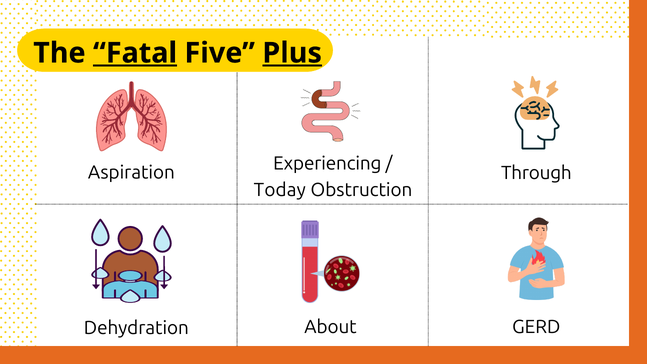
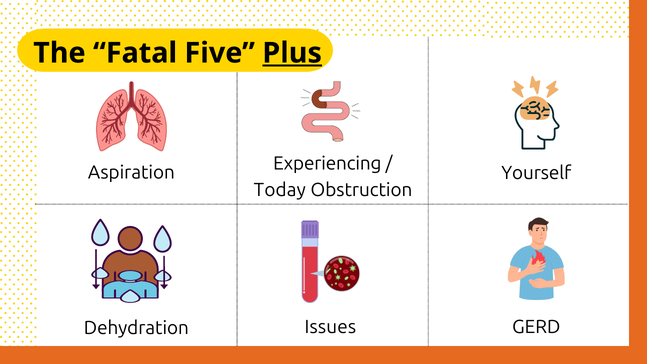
Fatal underline: present -> none
Through: Through -> Yourself
About: About -> Issues
